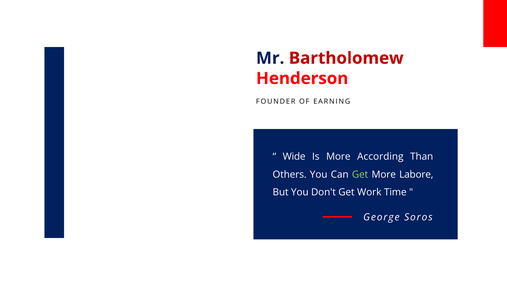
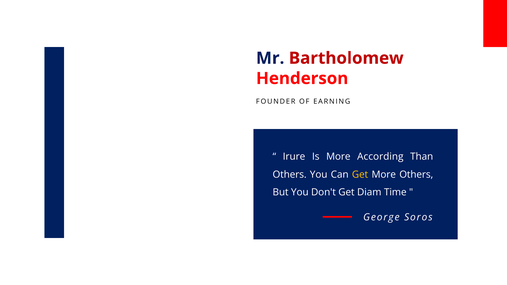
Wide: Wide -> Irure
Get at (360, 175) colour: light green -> yellow
More Labore: Labore -> Others
Work: Work -> Diam
